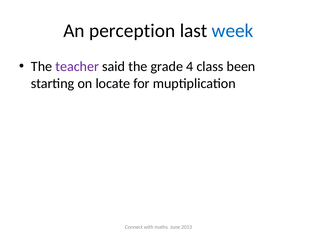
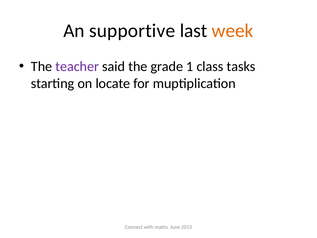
perception: perception -> supportive
week colour: blue -> orange
4: 4 -> 1
been: been -> tasks
